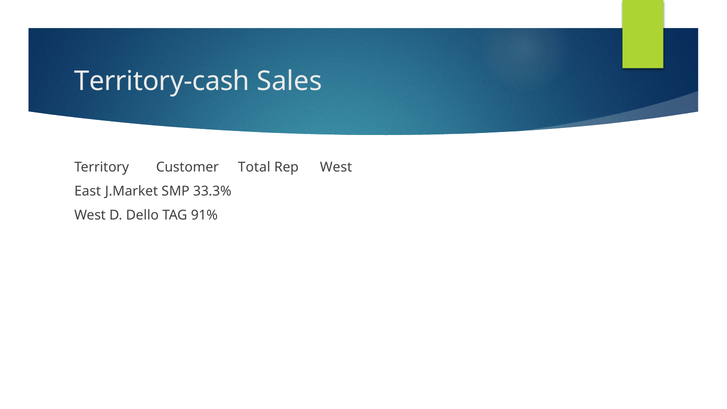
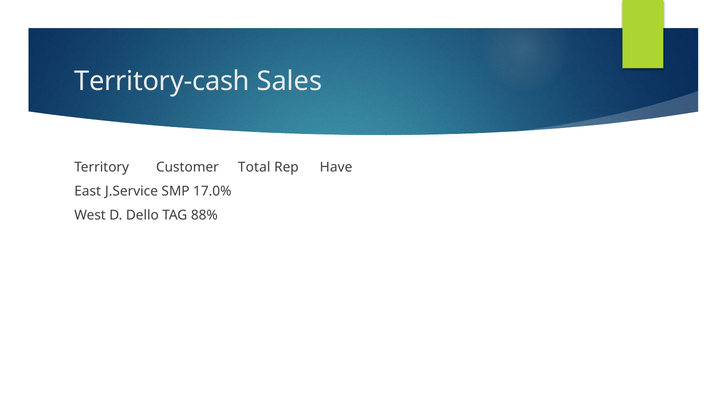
Rep West: West -> Have
J.Market: J.Market -> J.Service
33.3%: 33.3% -> 17.0%
91%: 91% -> 88%
